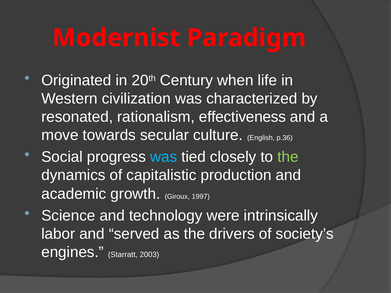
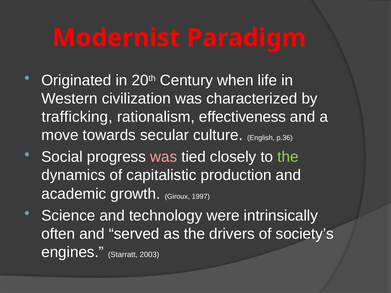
resonated: resonated -> trafficking
was at (164, 157) colour: light blue -> pink
labor: labor -> often
